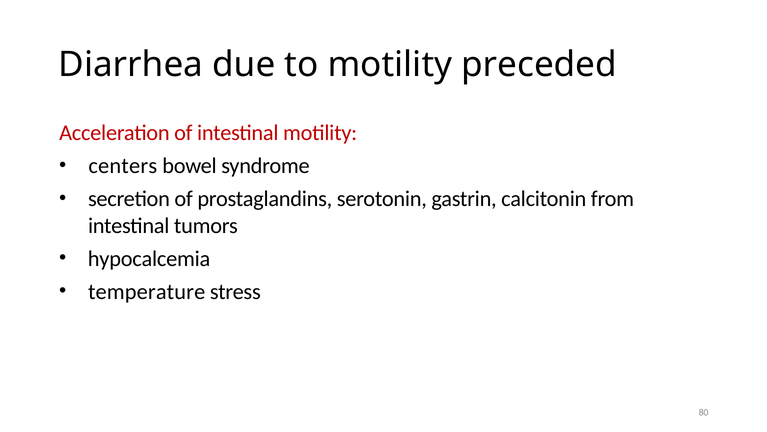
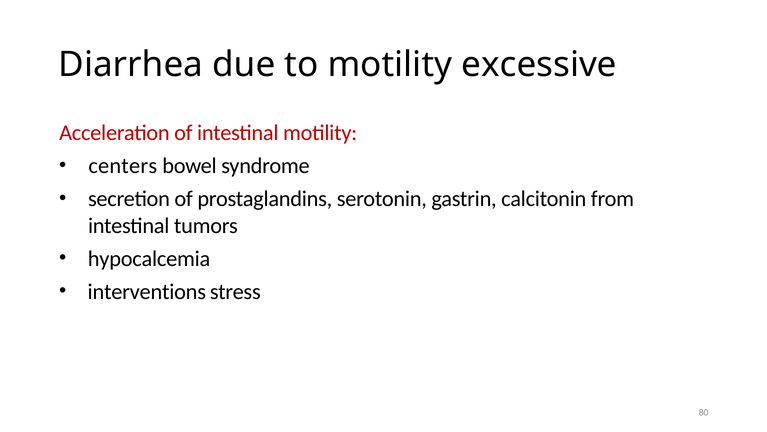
preceded: preceded -> excessive
temperature: temperature -> interventions
